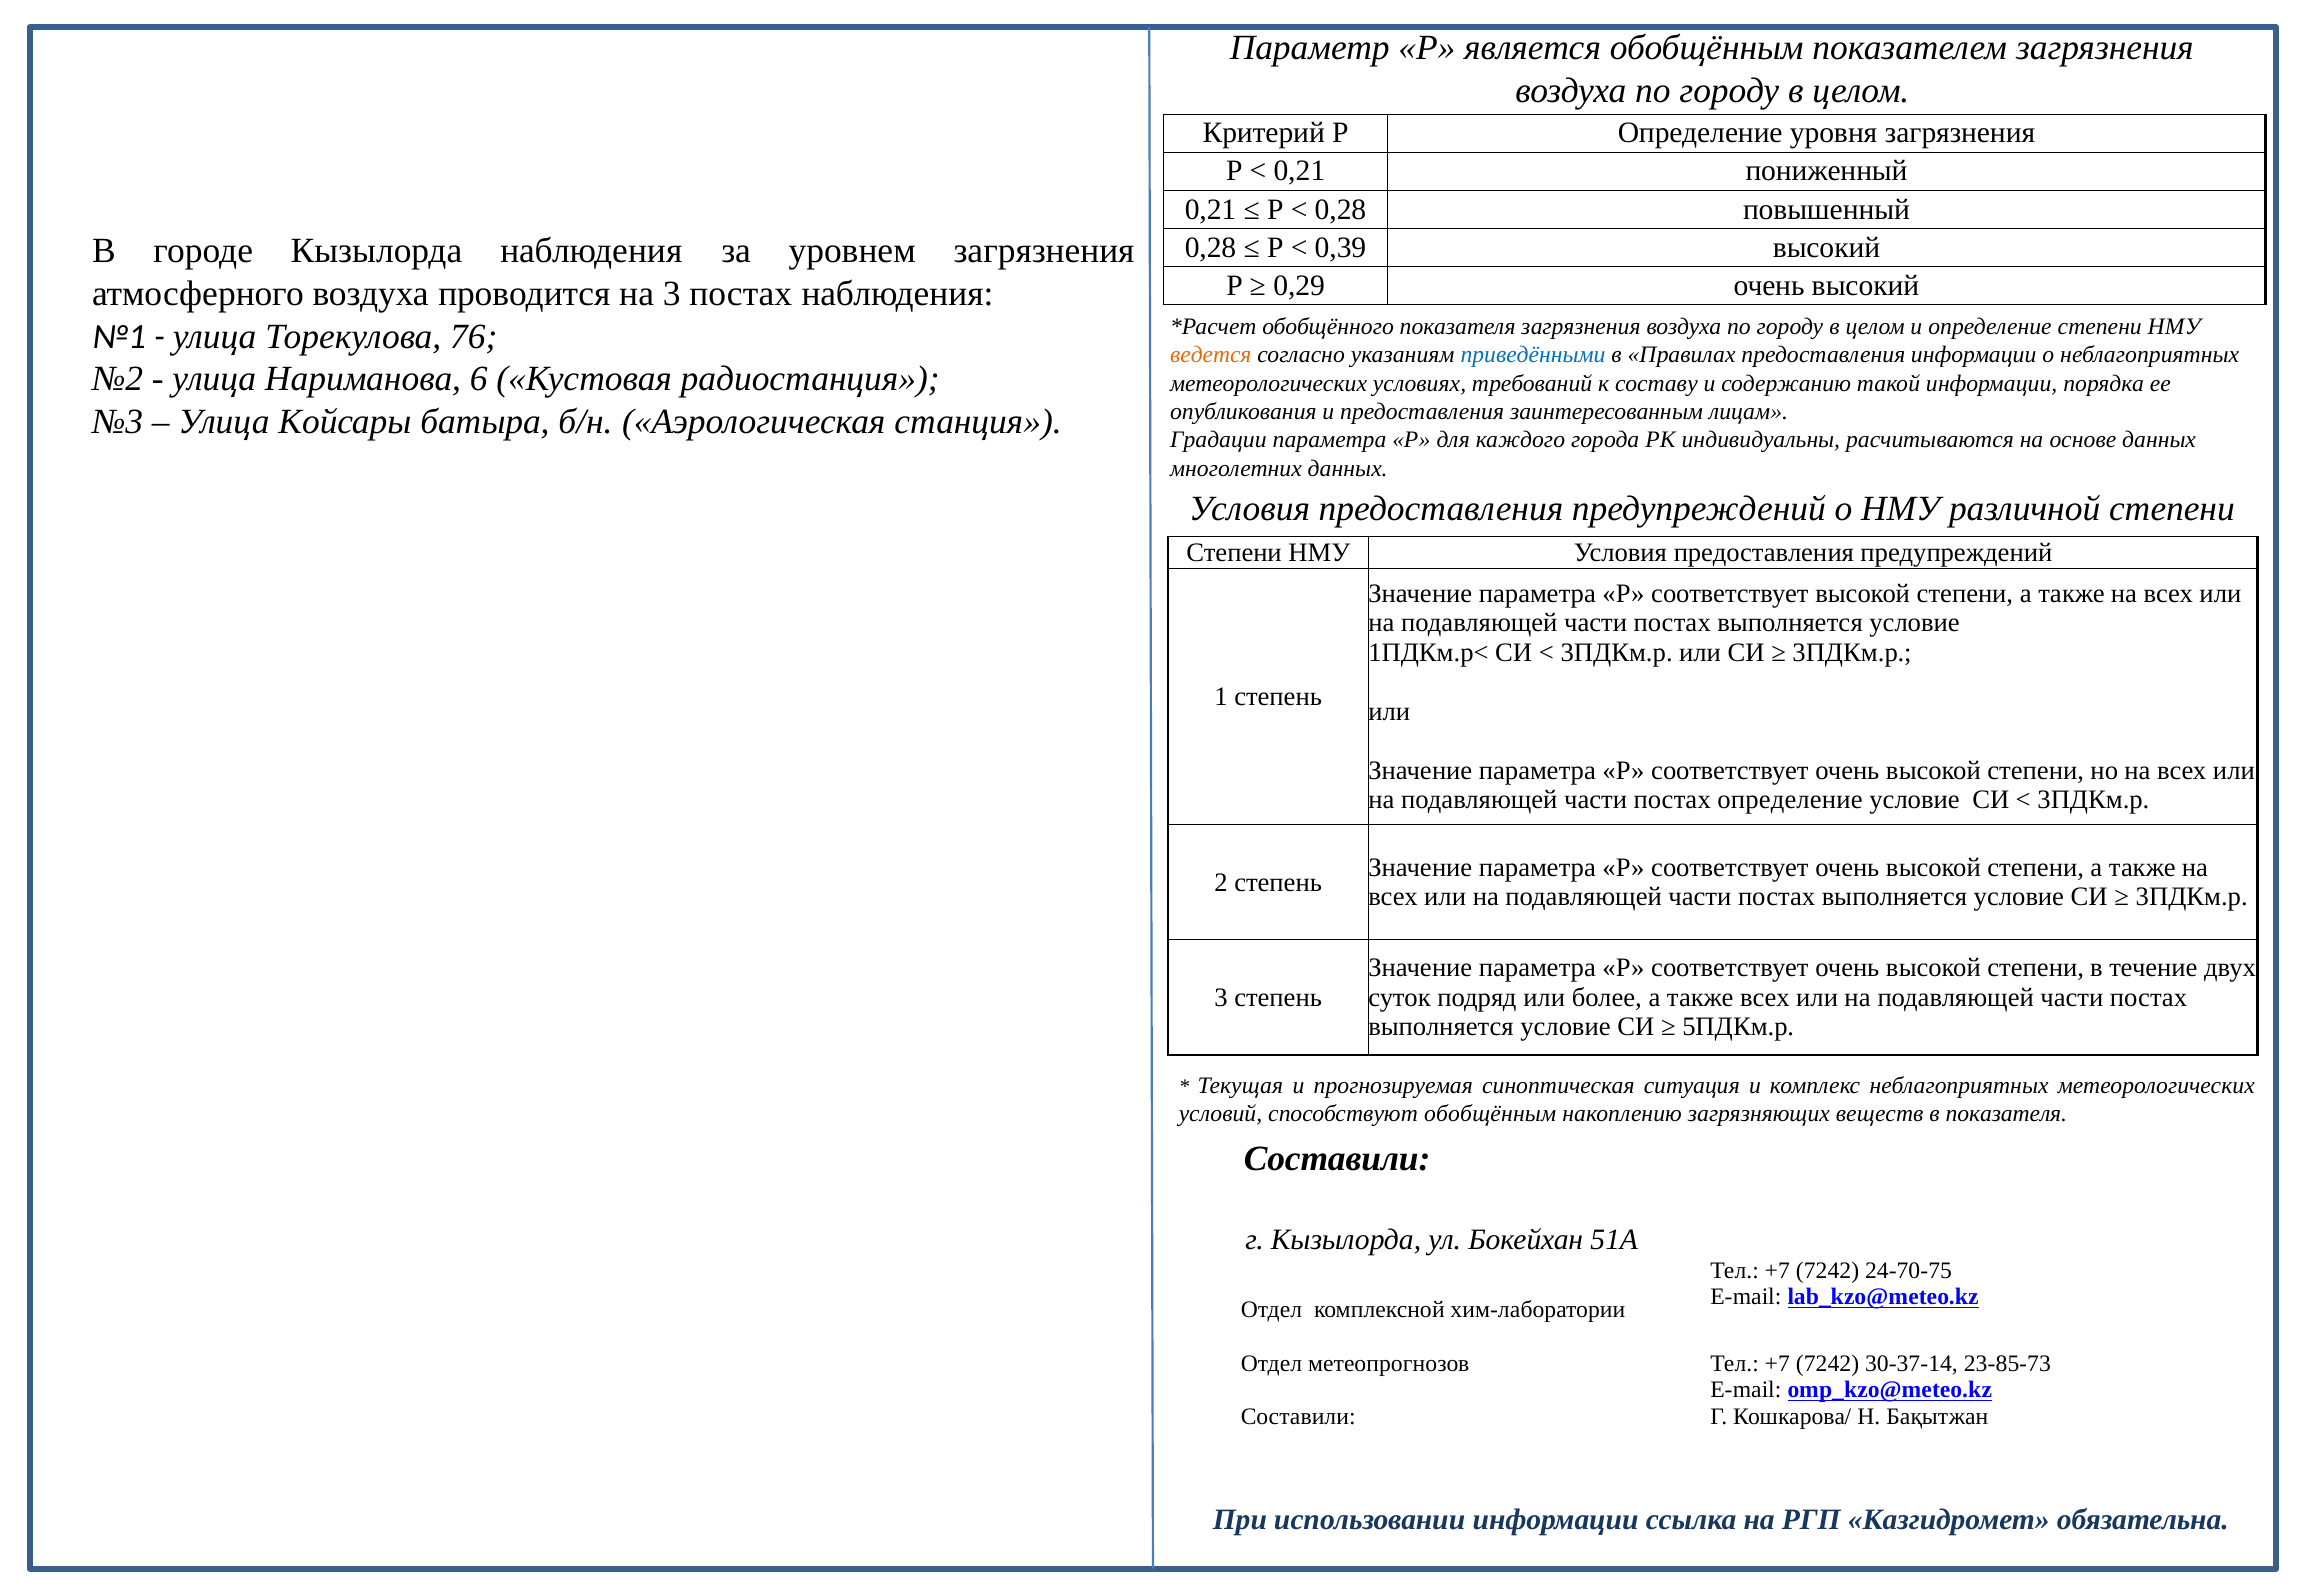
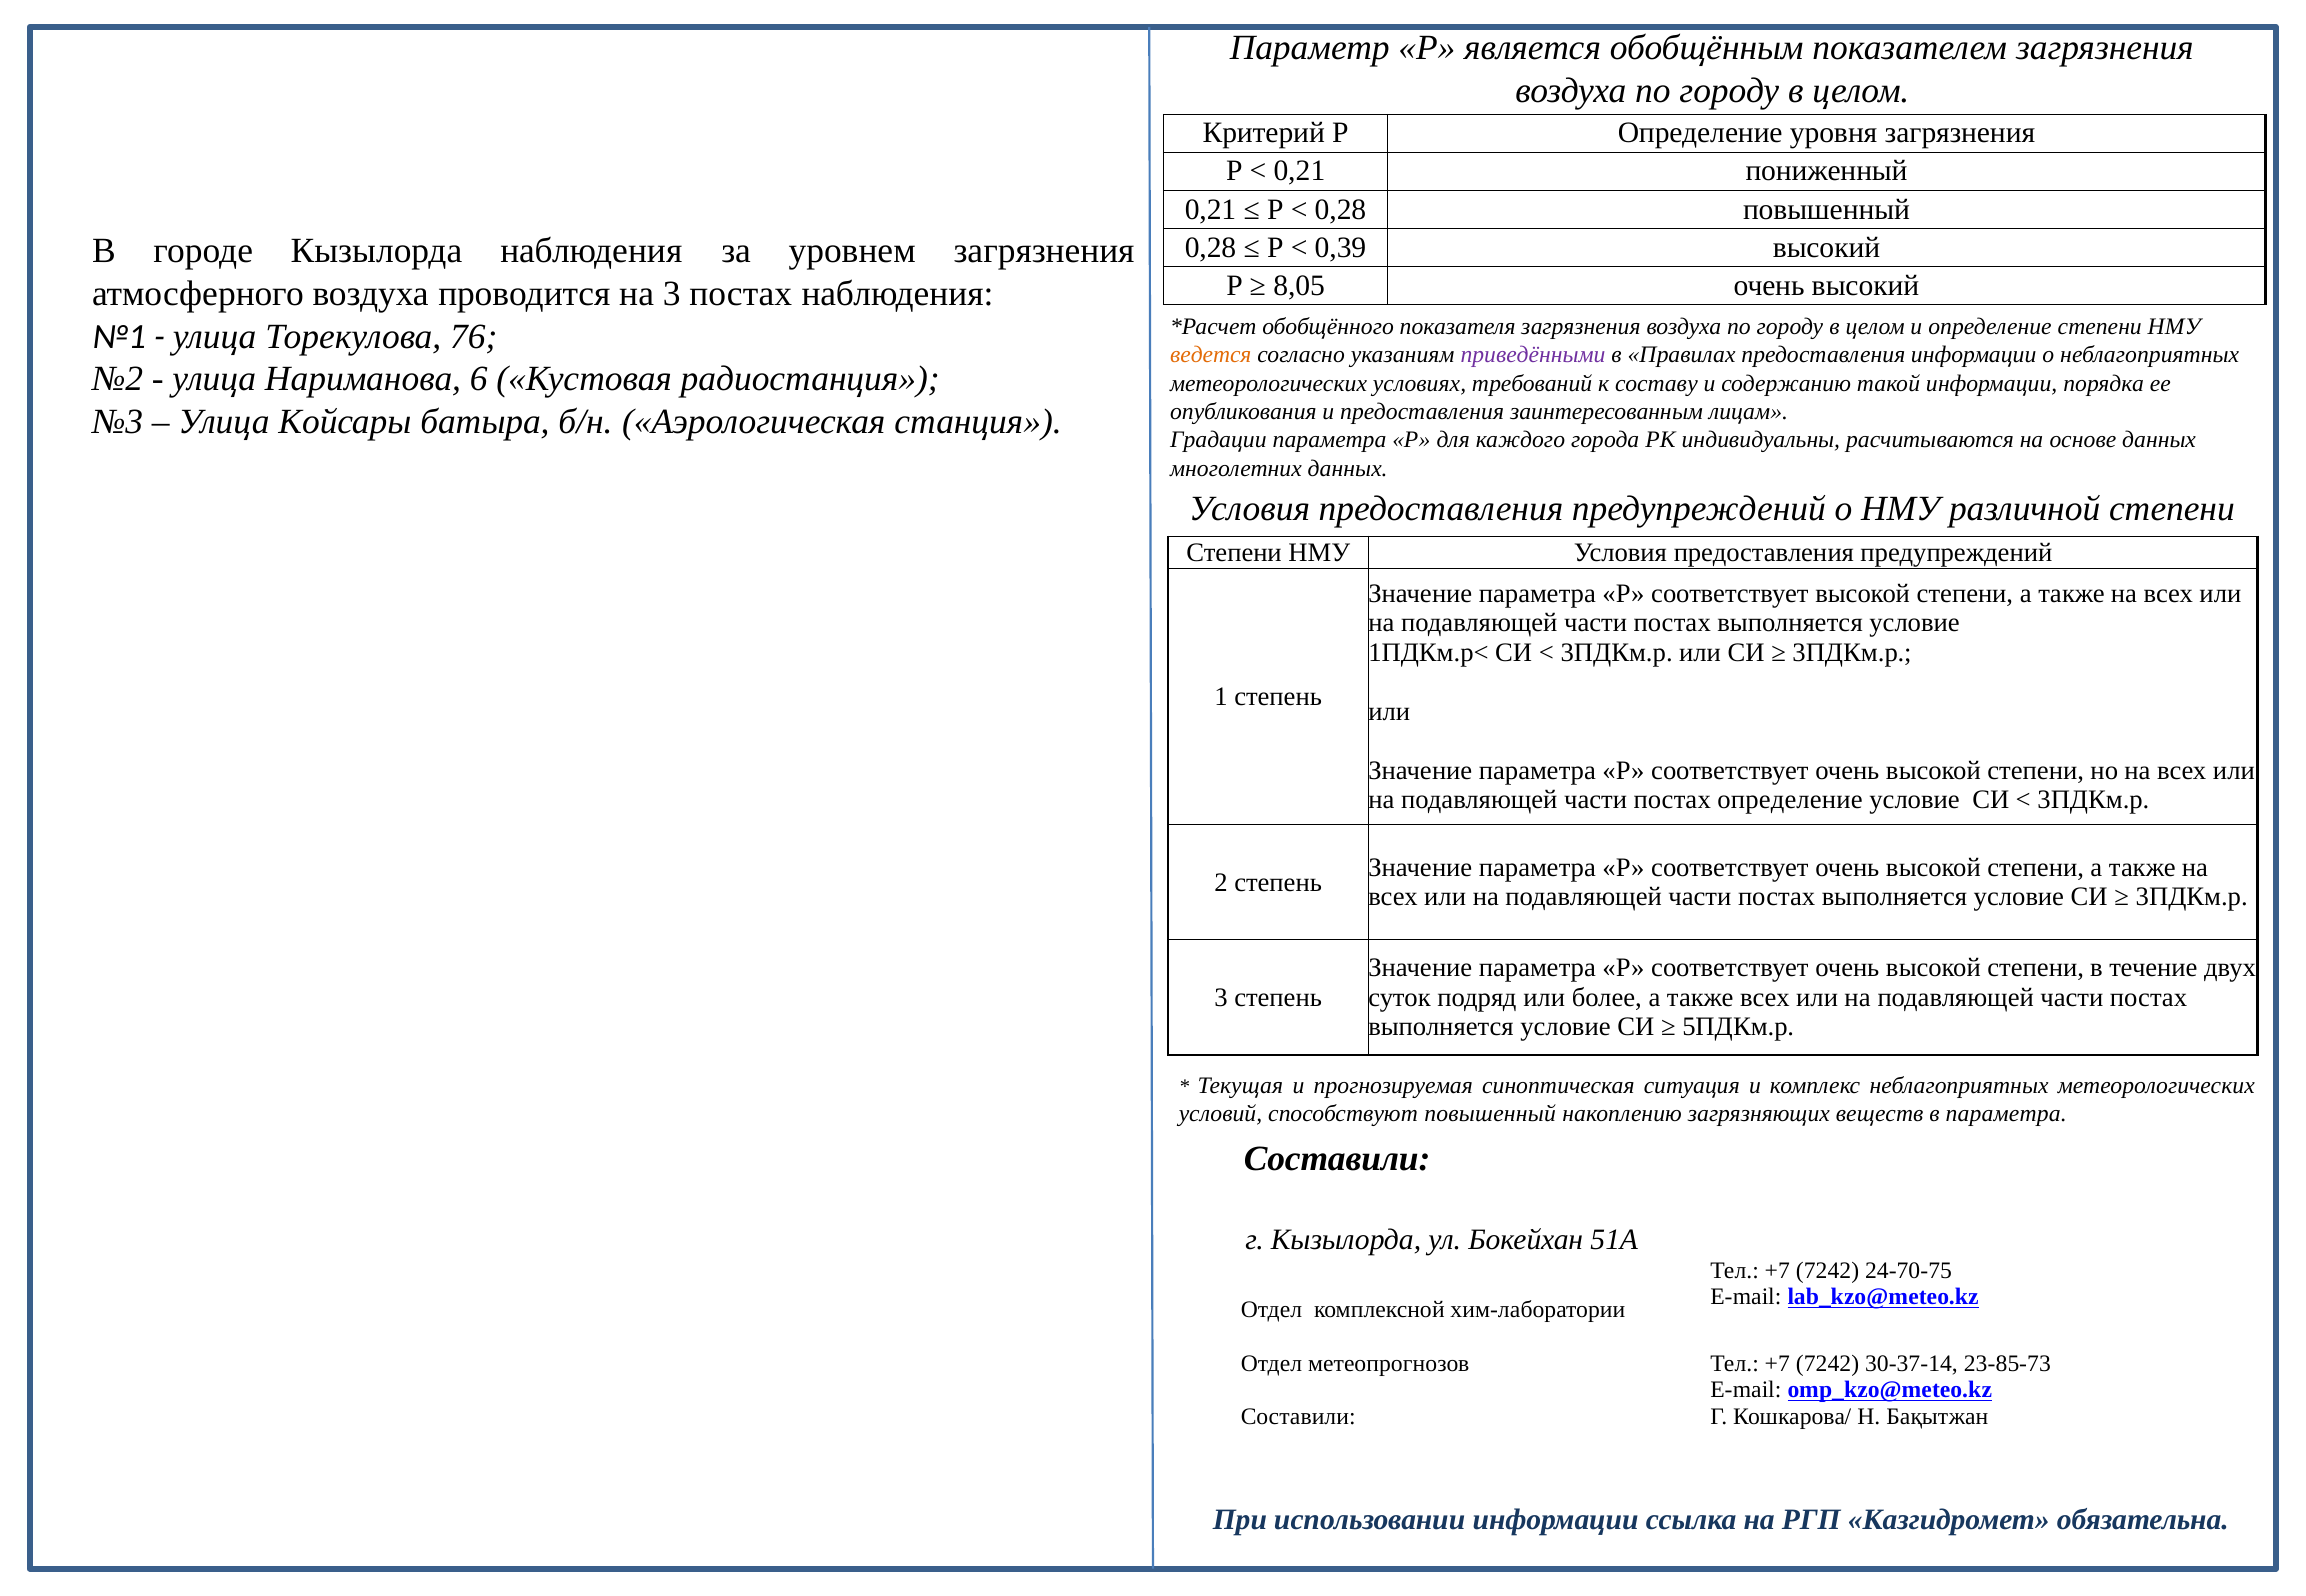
0,29: 0,29 -> 8,05
приведёнными colour: blue -> purple
способствуют обобщённым: обобщённым -> повышенный
в показателя: показателя -> параметра
